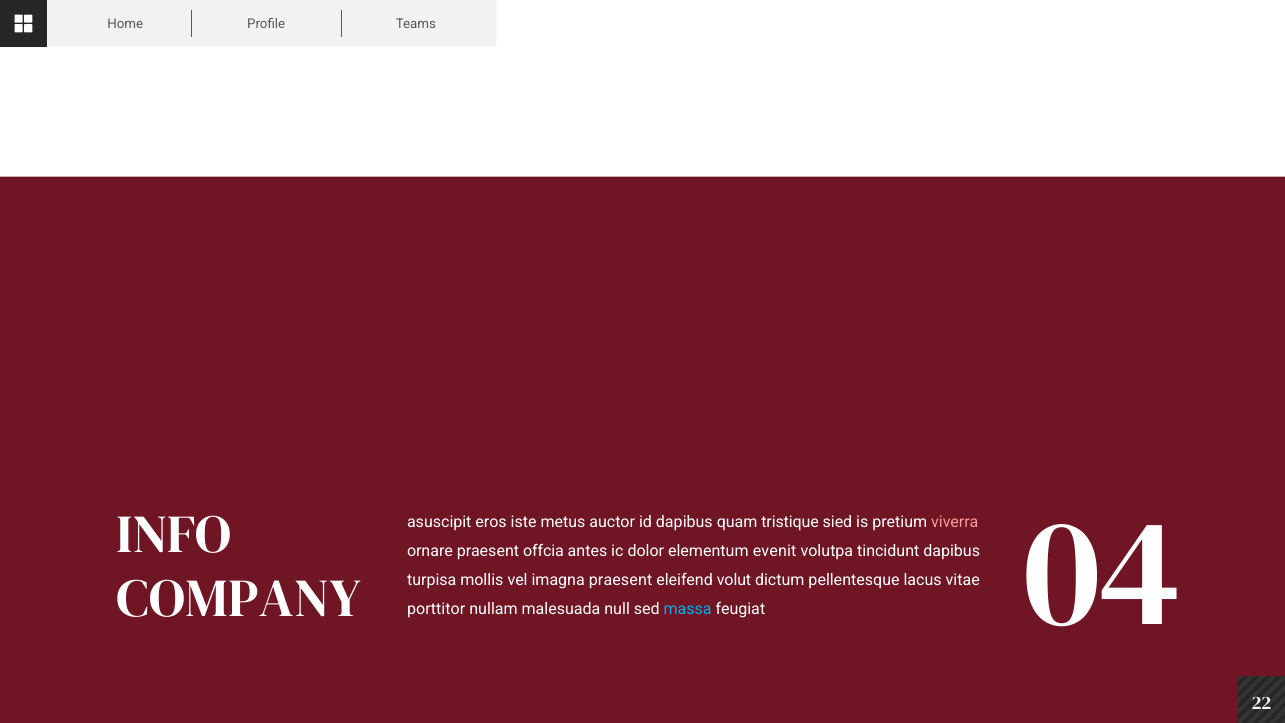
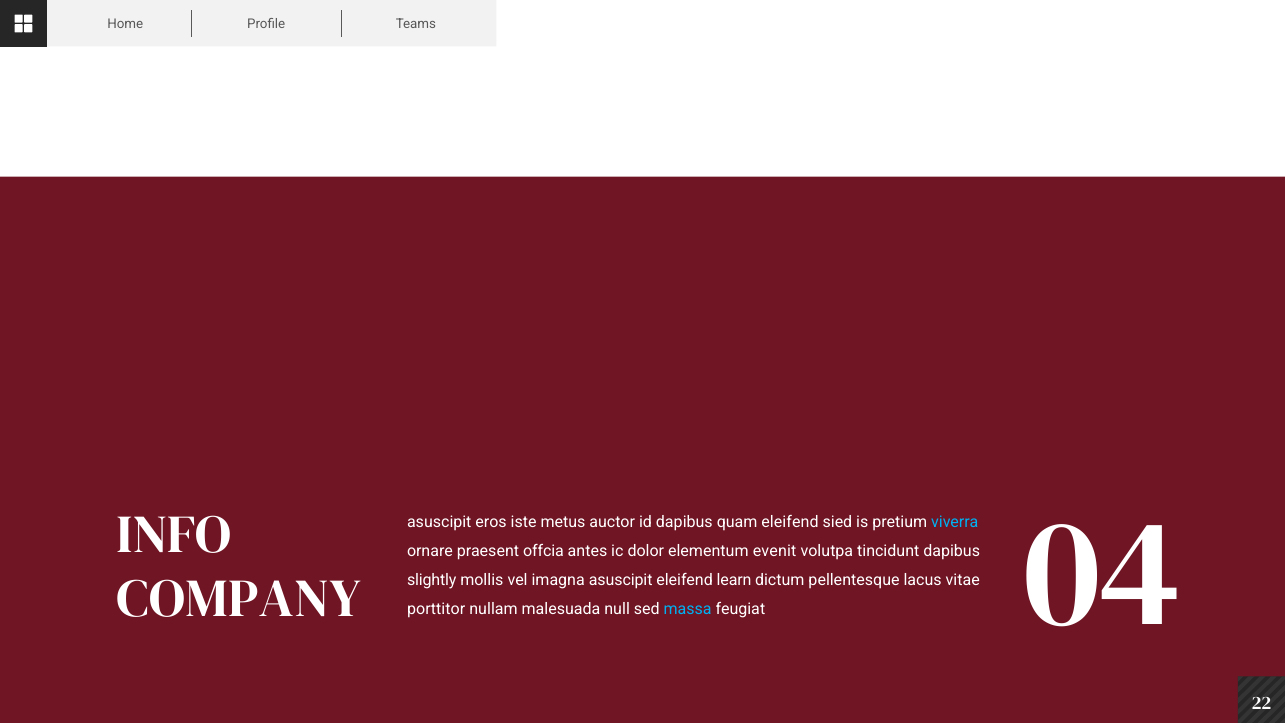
quam tristique: tristique -> eleifend
viverra colour: pink -> light blue
turpisa: turpisa -> slightly
imagna praesent: praesent -> asuscipit
volut: volut -> learn
